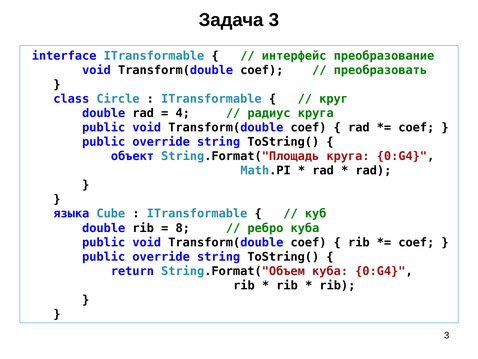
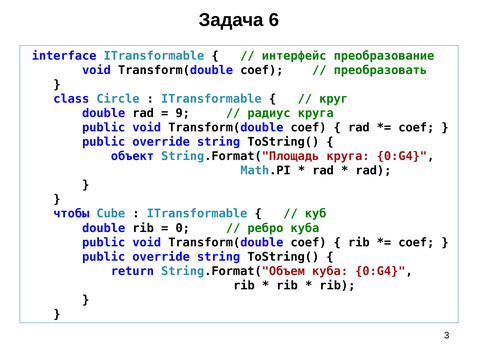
Задача 3: 3 -> 6
4: 4 -> 9
языка: языка -> чтобы
8: 8 -> 0
